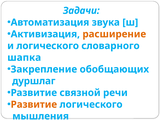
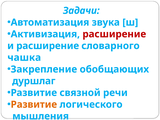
расширение at (114, 34) colour: orange -> red
и логического: логического -> расширение
шапка: шапка -> чашка
